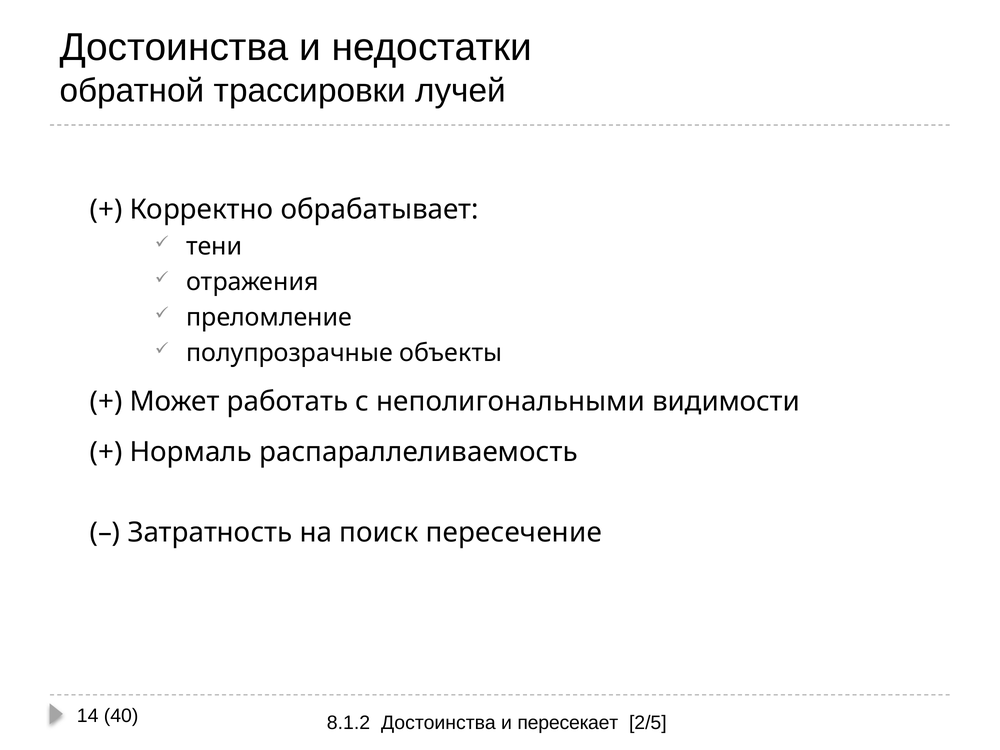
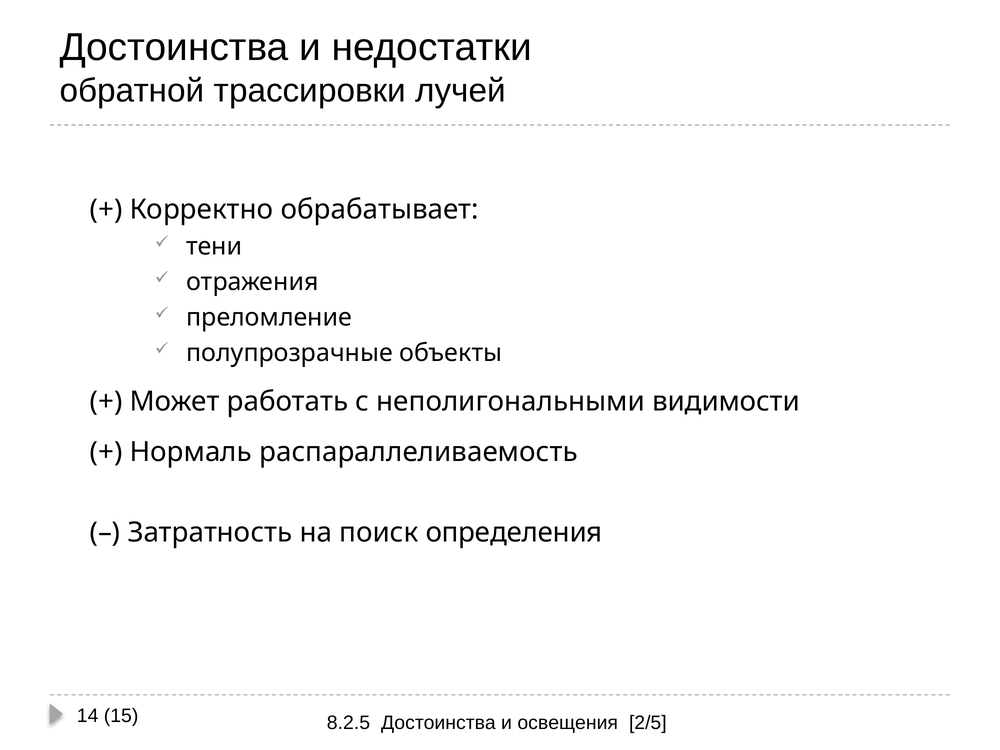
пересечение: пересечение -> определения
40: 40 -> 15
8.1.2: 8.1.2 -> 8.2.5
пересекает: пересекает -> освещения
